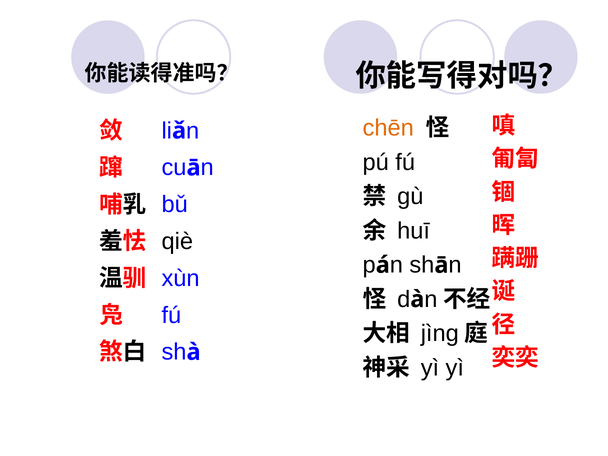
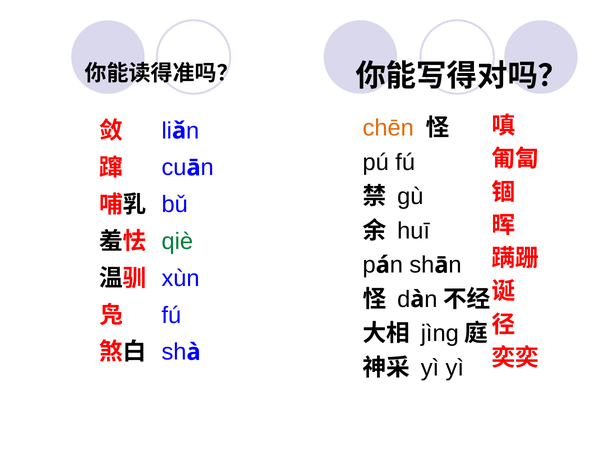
qiè colour: black -> green
